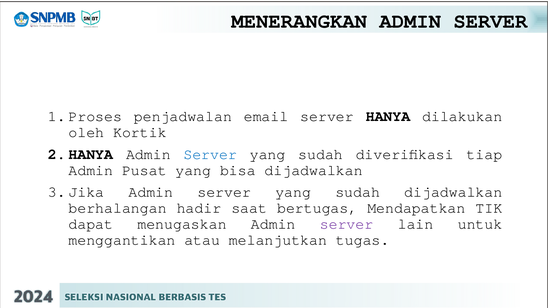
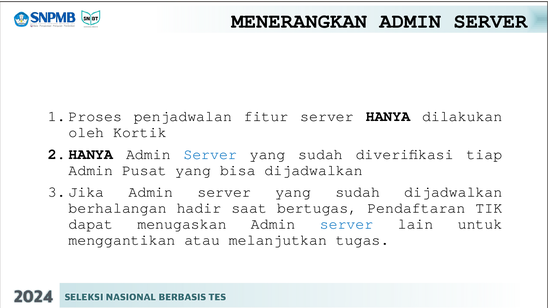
email: email -> fitur
Mendapatkan: Mendapatkan -> Pendaftaran
server at (347, 224) colour: purple -> blue
